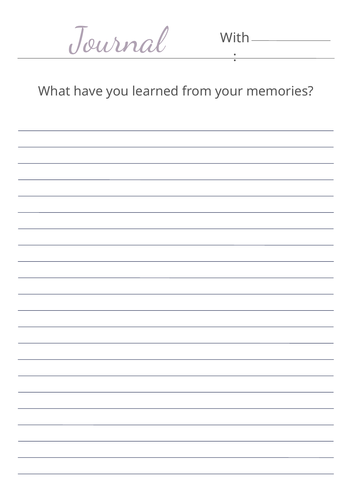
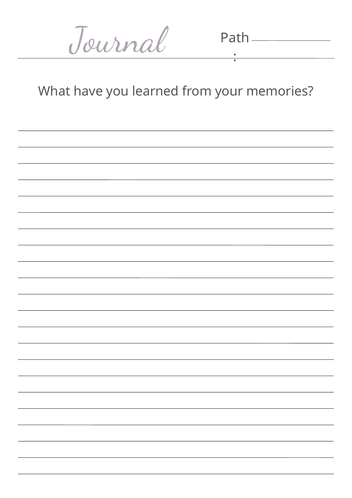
With: With -> Path
